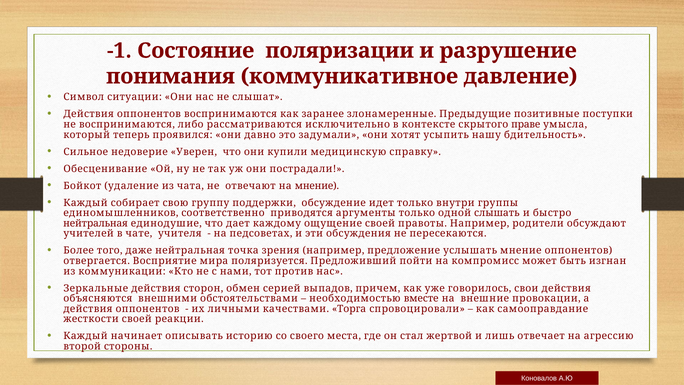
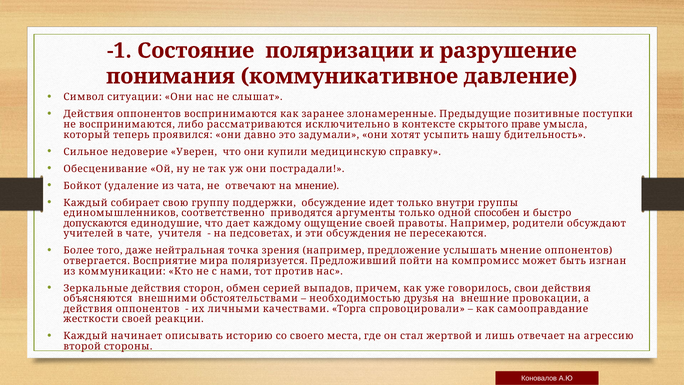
слышать: слышать -> способен
нейтральная at (96, 223): нейтральная -> допускаются
вместе: вместе -> друзья
